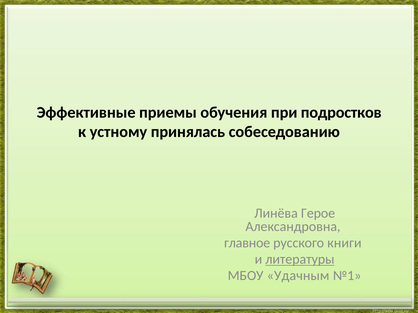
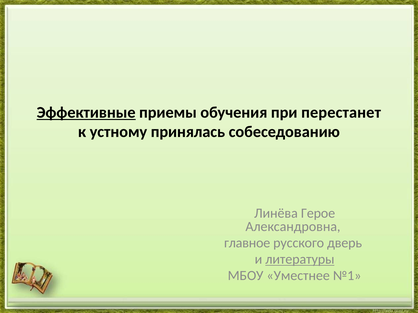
Эффективные underline: none -> present
подростков: подростков -> перестанет
книги: книги -> дверь
Удачным: Удачным -> Уместнее
